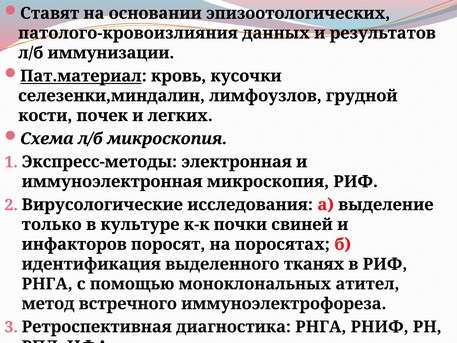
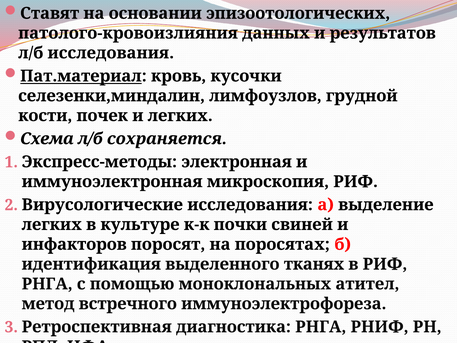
л/б иммунизации: иммунизации -> исследования
л/б микроскопия: микроскопия -> сохраняется
только at (52, 224): только -> легких
